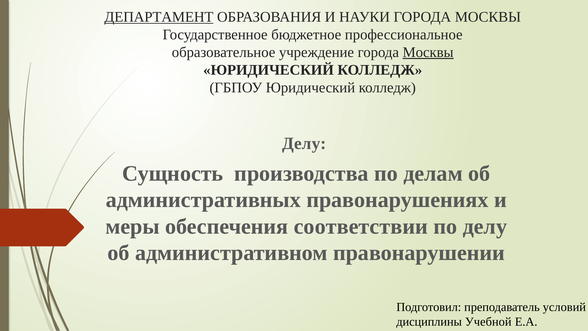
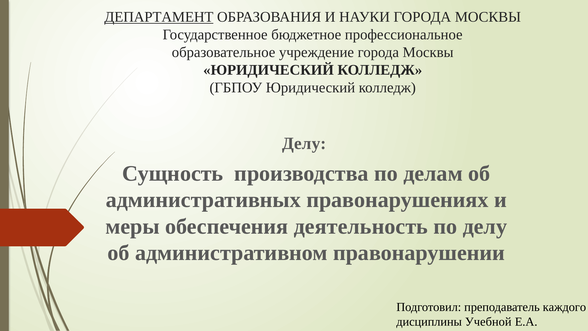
Москвы at (428, 52) underline: present -> none
соответствии: соответствии -> деятельность
условий: условий -> каждого
